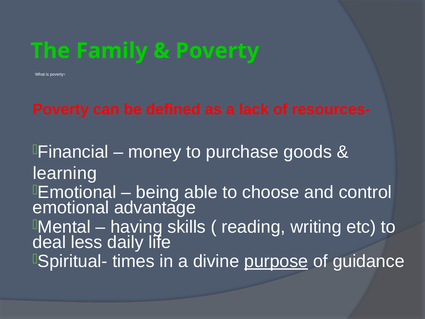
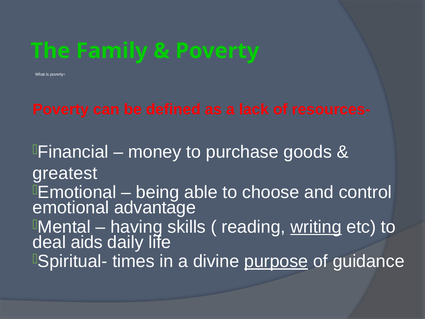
learning: learning -> greatest
writing underline: none -> present
less: less -> aids
